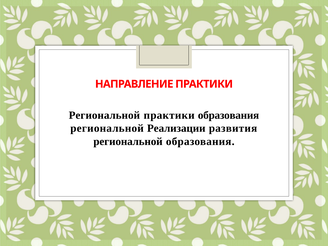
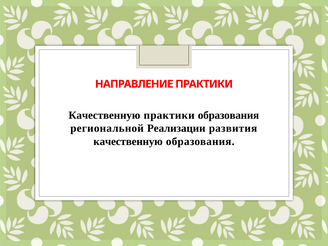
Региональной at (104, 115): Региональной -> Качественную
региональной at (128, 141): региональной -> качественную
